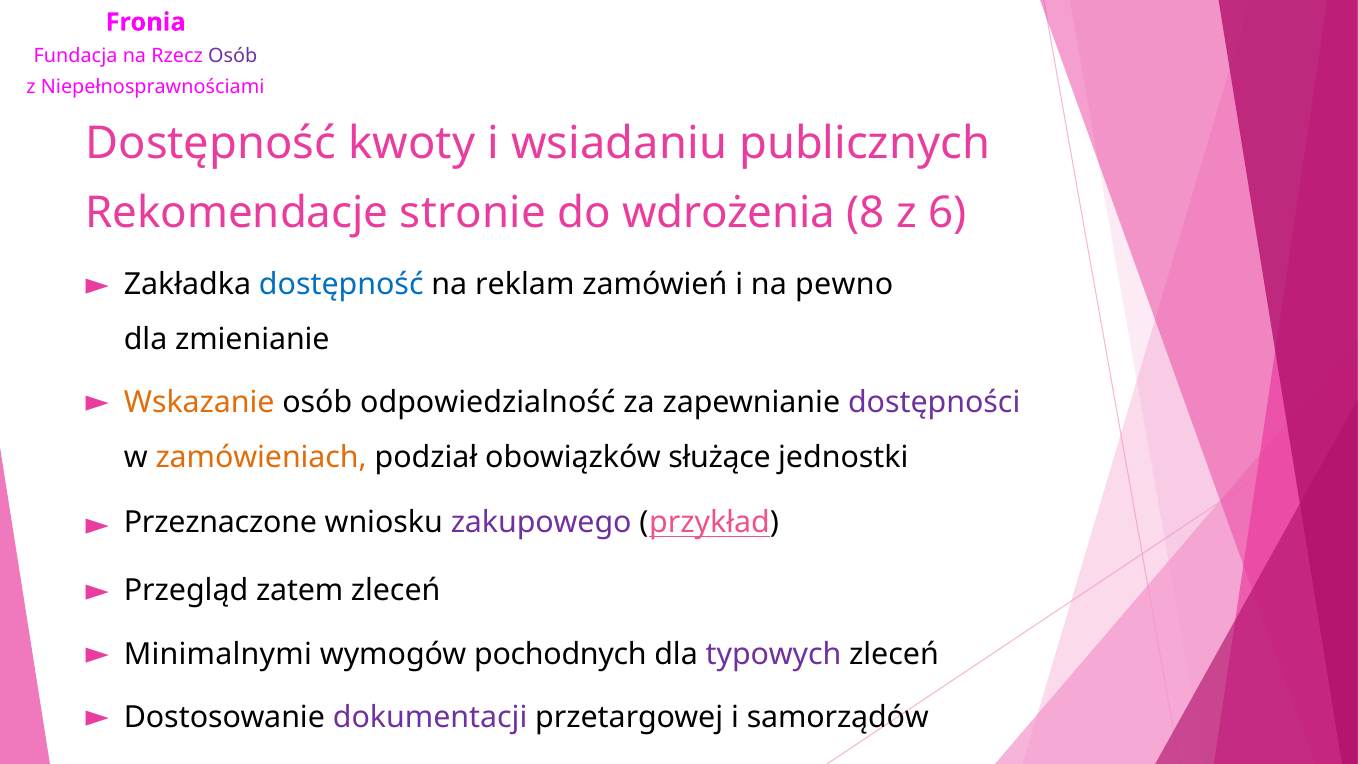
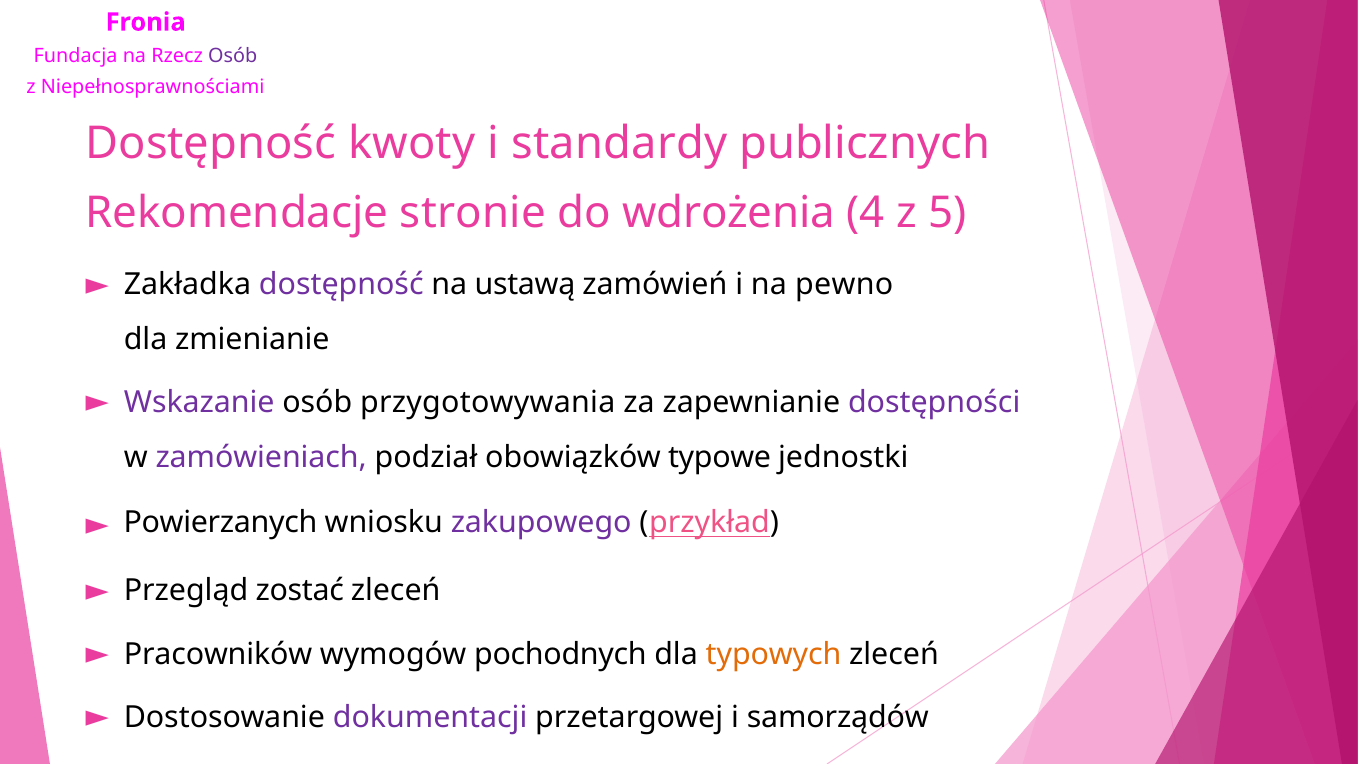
wsiadaniu: wsiadaniu -> standardy
8: 8 -> 4
6: 6 -> 5
dostępność at (341, 284) colour: blue -> purple
reklam: reklam -> ustawą
Wskazanie colour: orange -> purple
odpowiedzialność: odpowiedzialność -> przygotowywania
zamówieniach colour: orange -> purple
służące: służące -> typowe
Przeznaczone: Przeznaczone -> Powierzanych
zatem: zatem -> zostać
Minimalnymi: Minimalnymi -> Pracowników
typowych colour: purple -> orange
